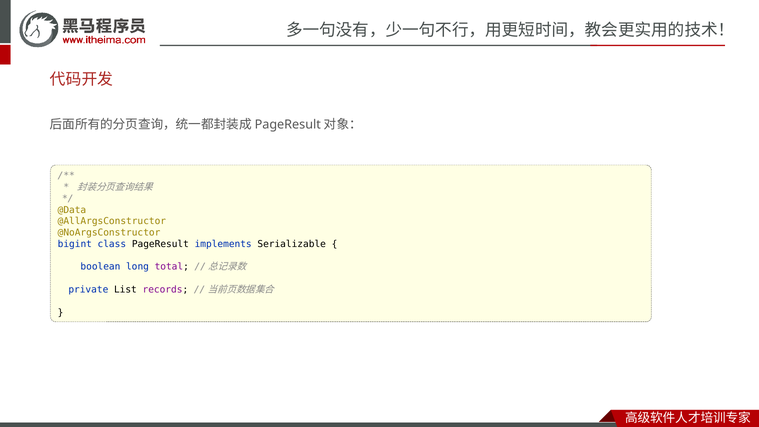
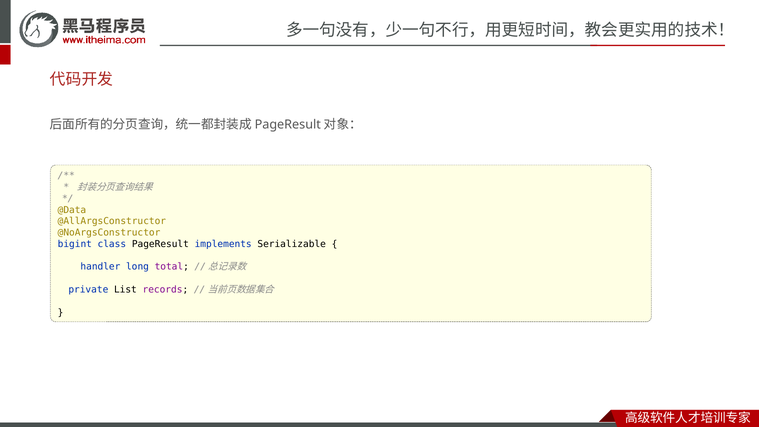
boolean: boolean -> handler
